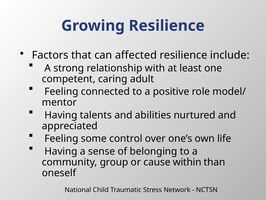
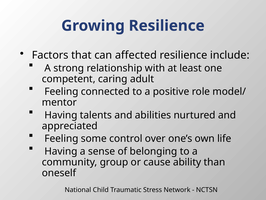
within: within -> ability
